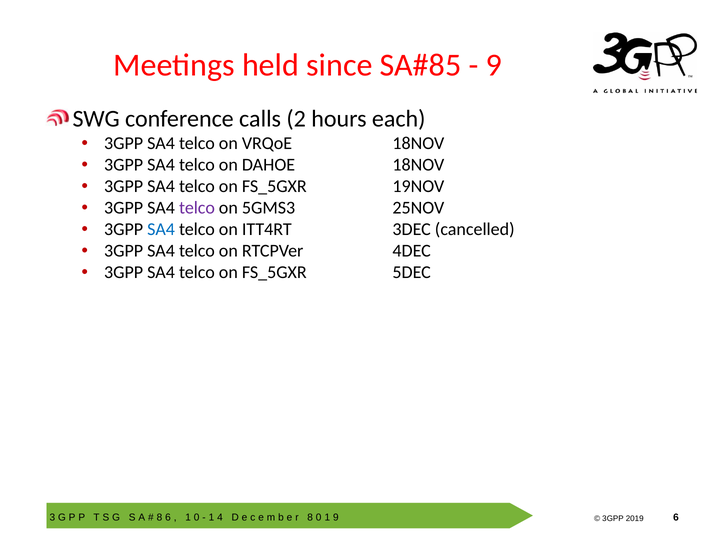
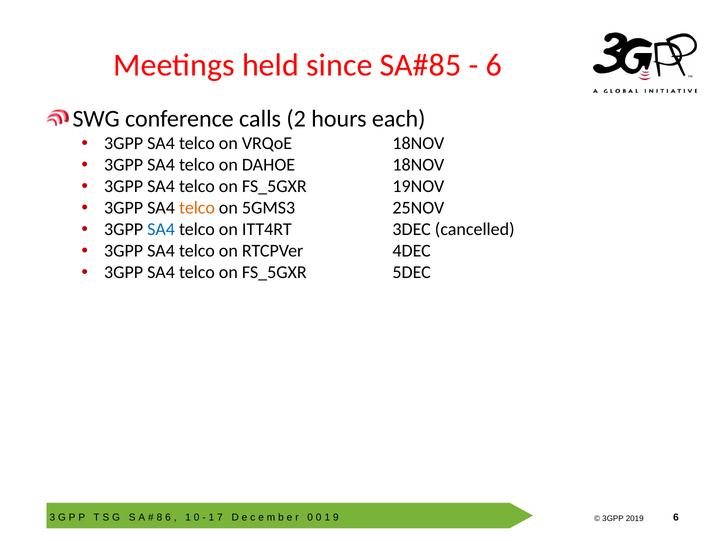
9 at (494, 65): 9 -> 6
telco at (197, 208) colour: purple -> orange
4: 4 -> 7
8 at (310, 517): 8 -> 0
